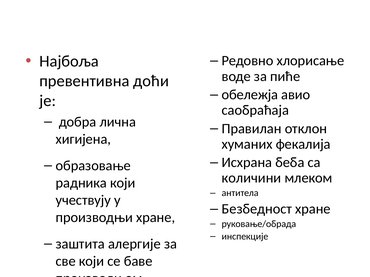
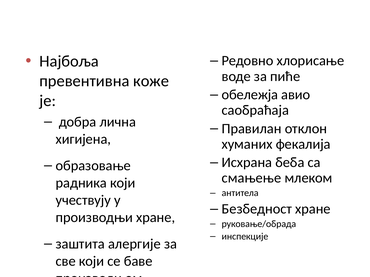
доћи: доћи -> коже
количини: количини -> смањење
